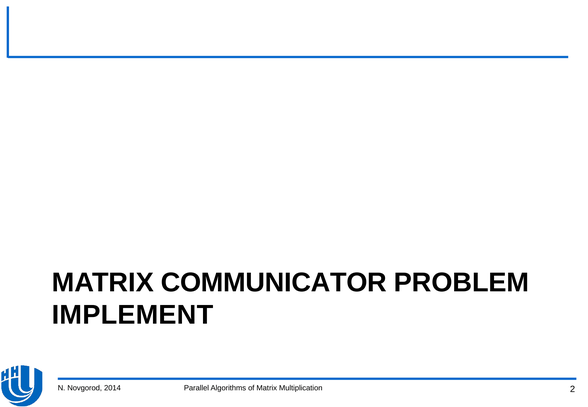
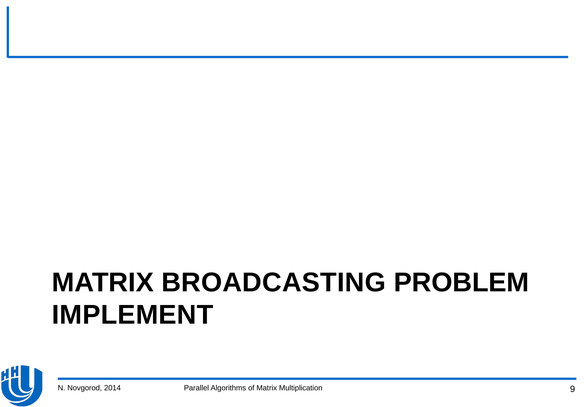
COMMUNICATOR: COMMUNICATOR -> BROADCASTING
2: 2 -> 9
